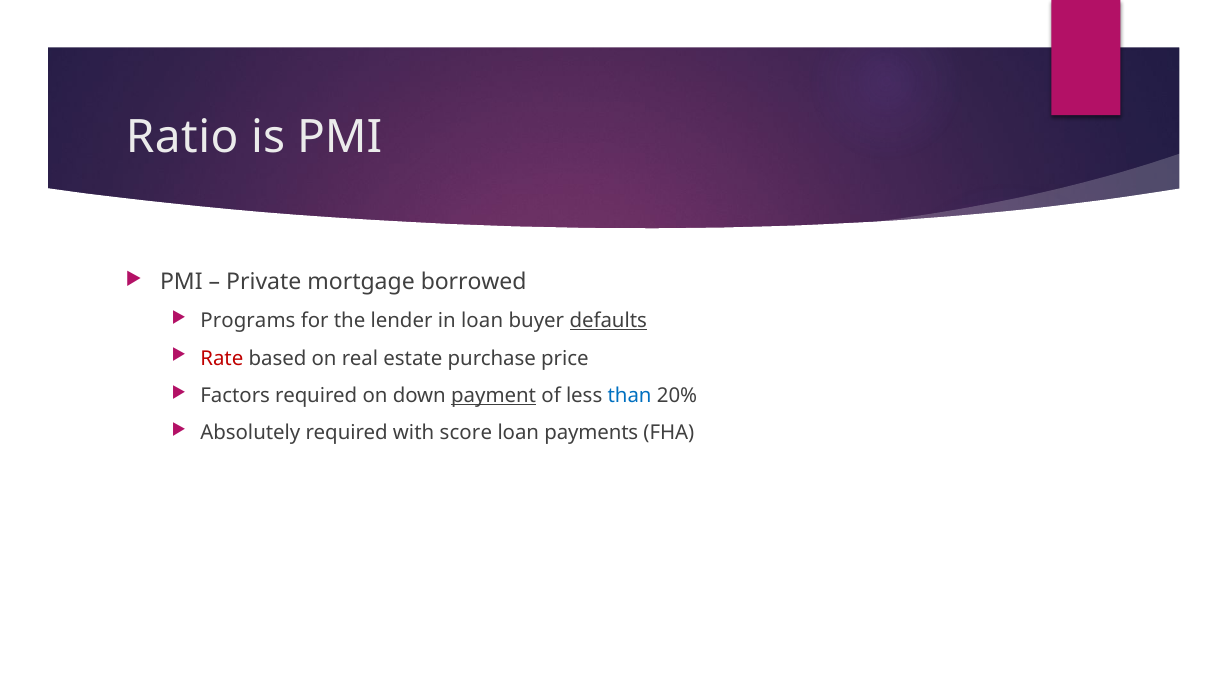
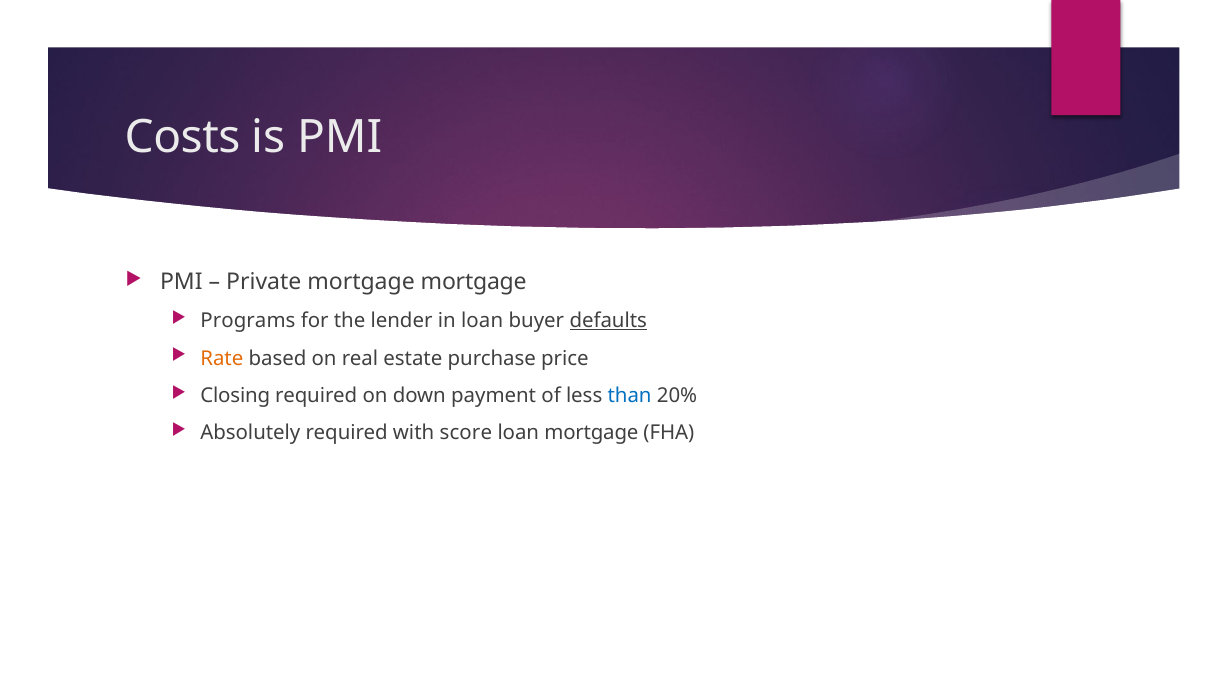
Ratio: Ratio -> Costs
mortgage borrowed: borrowed -> mortgage
Rate colour: red -> orange
Factors: Factors -> Closing
payment underline: present -> none
loan payments: payments -> mortgage
